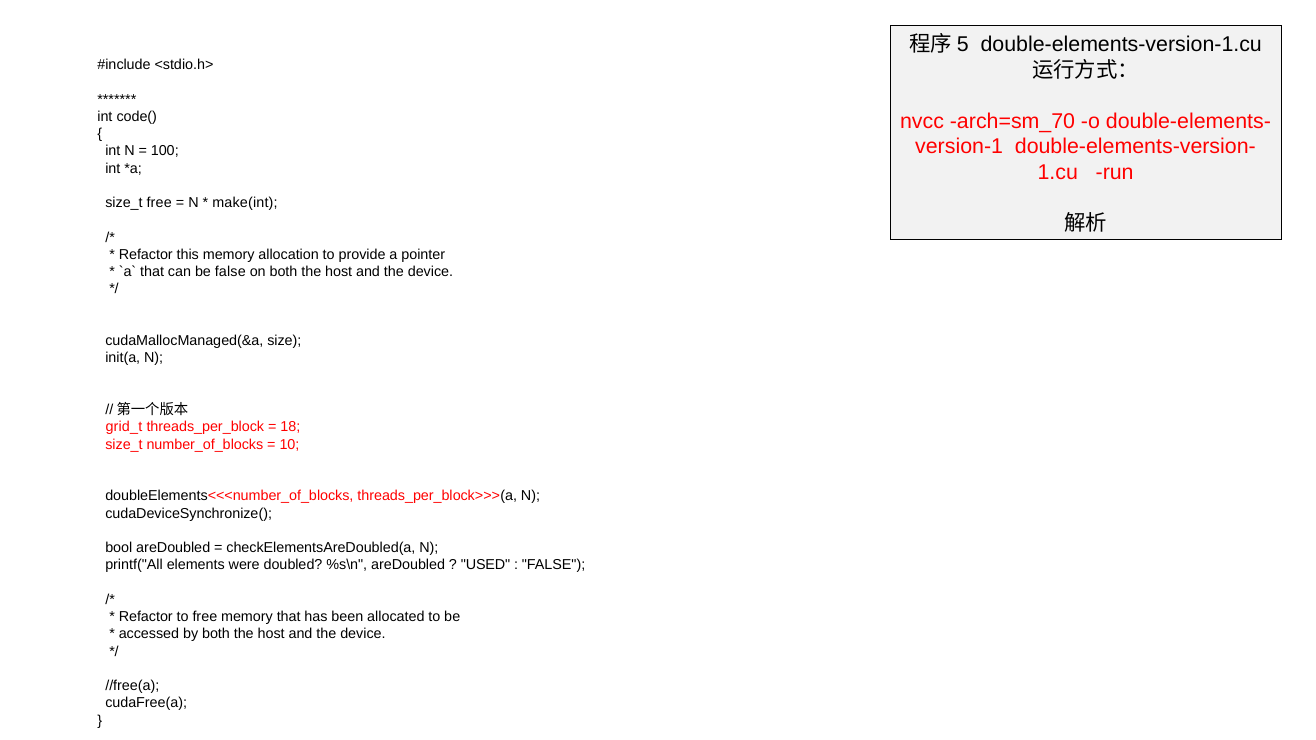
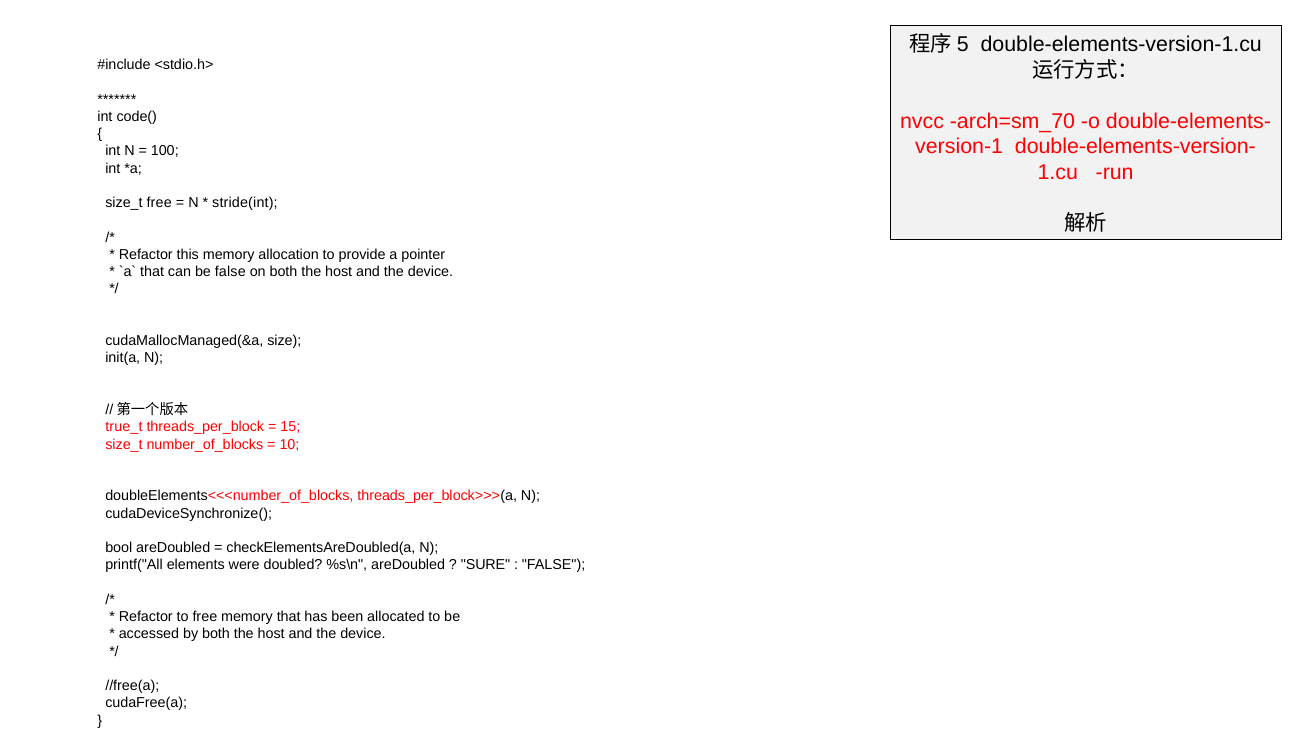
make(int: make(int -> stride(int
grid_t: grid_t -> true_t
18: 18 -> 15
USED: USED -> SURE
